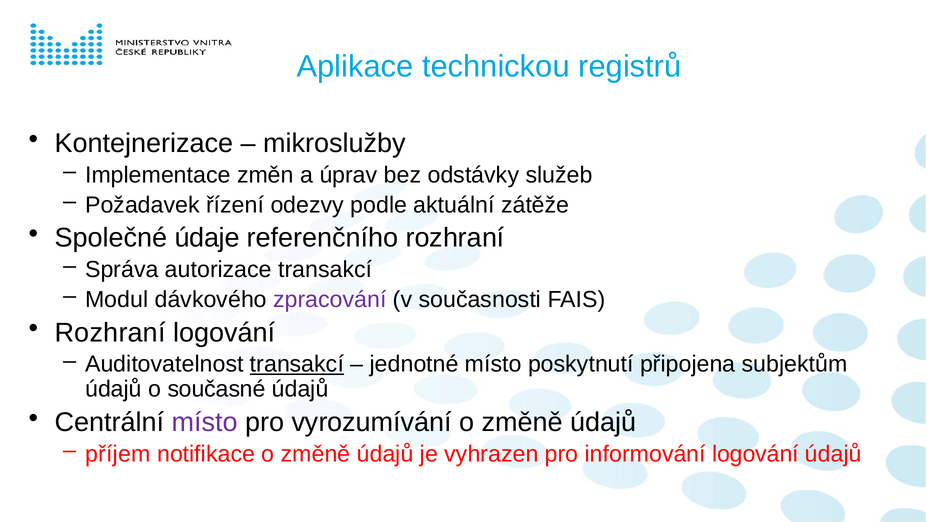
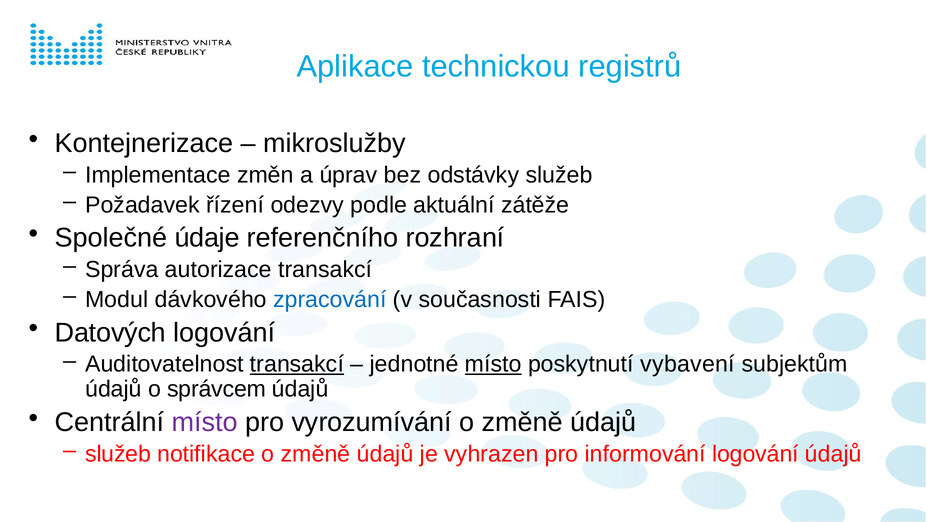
zpracování colour: purple -> blue
Rozhraní at (110, 332): Rozhraní -> Datových
místo at (493, 364) underline: none -> present
připojena: připojena -> vybavení
současné: současné -> správcem
příjem at (118, 454): příjem -> služeb
